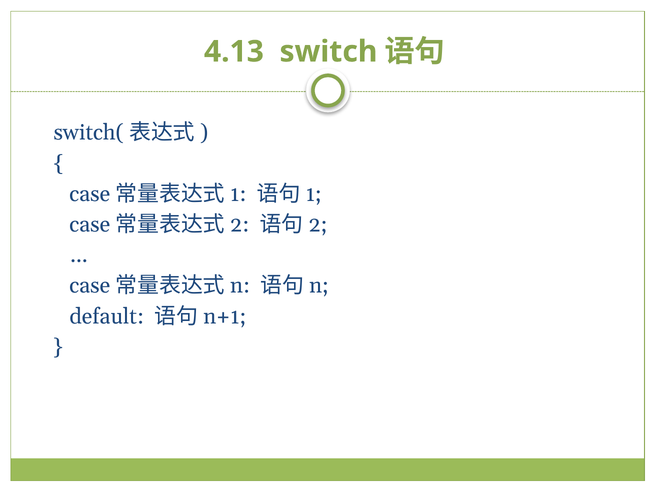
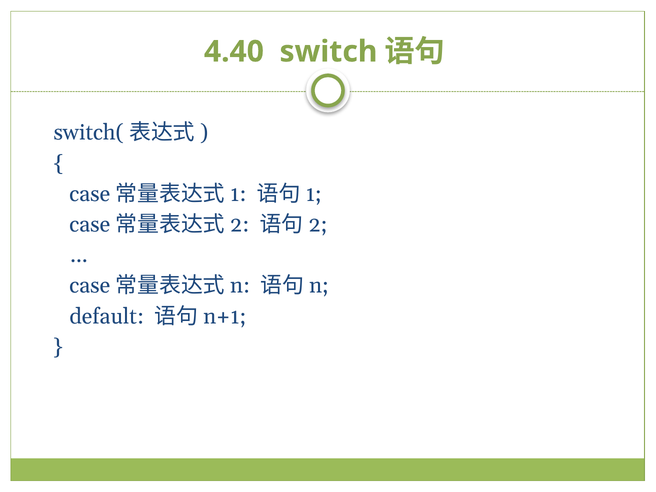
4.13: 4.13 -> 4.40
